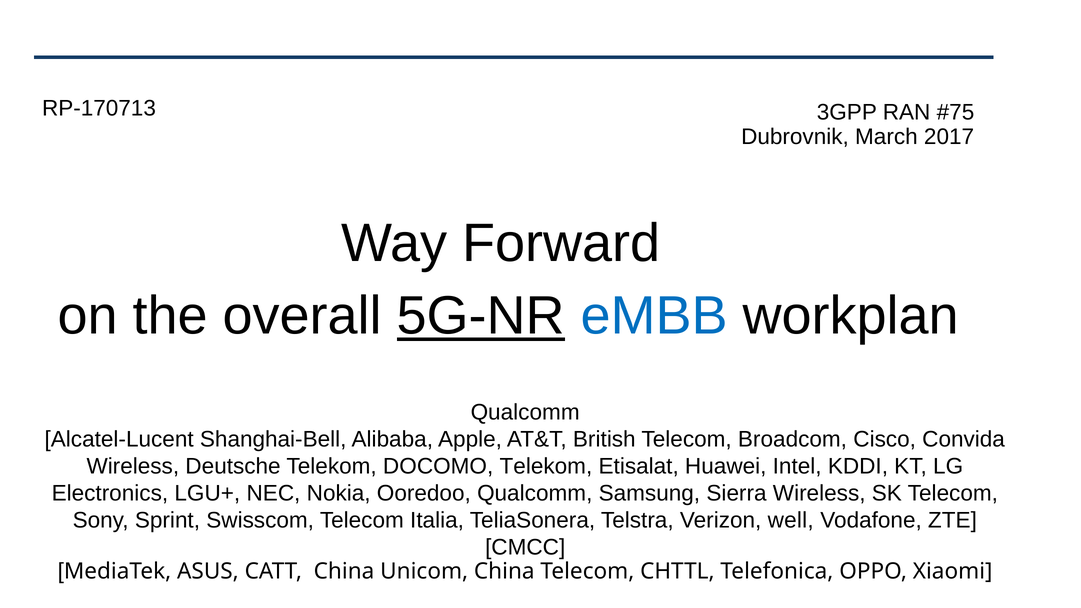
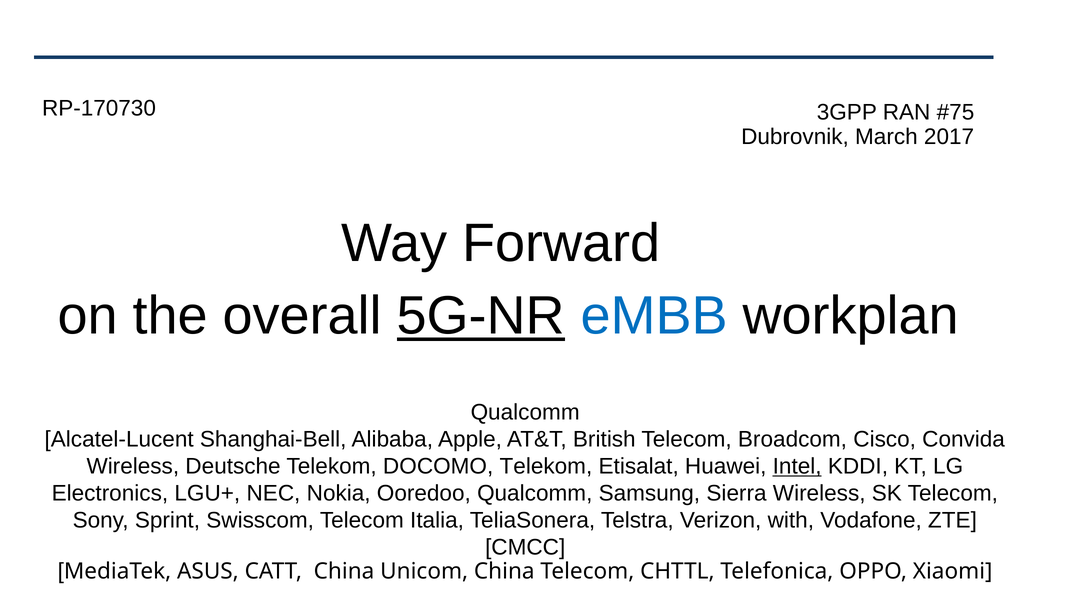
RP-170713: RP-170713 -> RP-170730
Intel underline: none -> present
well: well -> with
